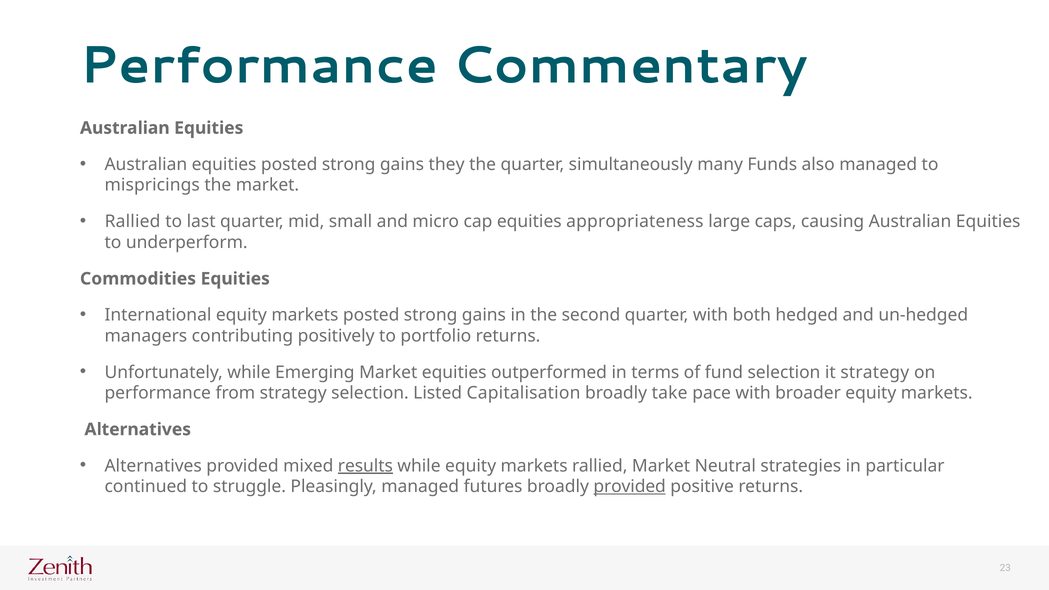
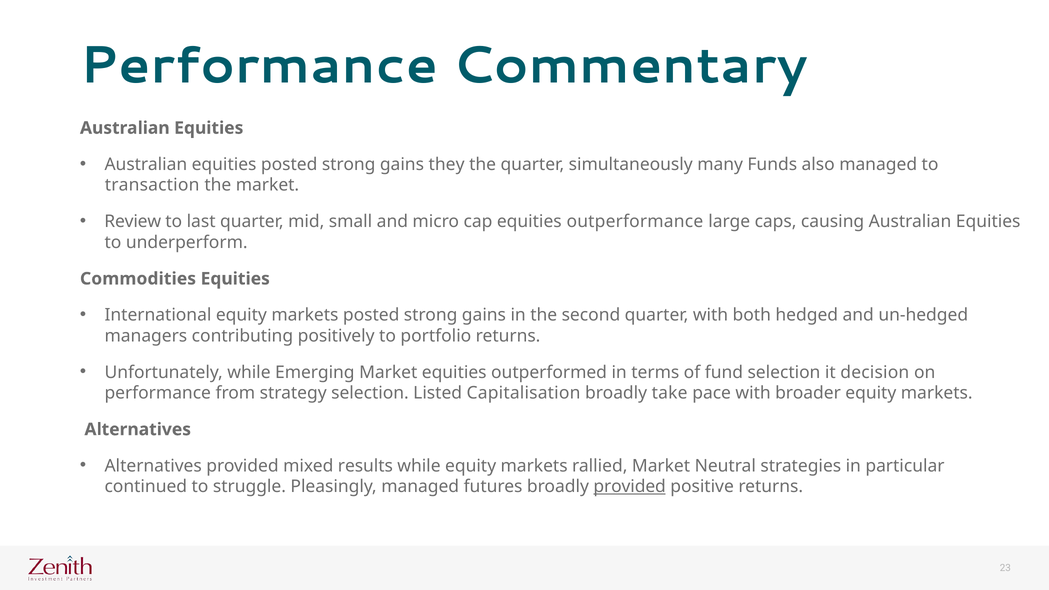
mispricings: mispricings -> transaction
Rallied at (133, 222): Rallied -> Review
appropriateness: appropriateness -> outperformance
it strategy: strategy -> decision
results underline: present -> none
